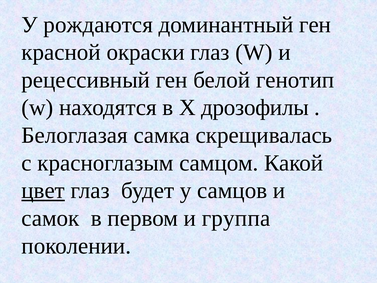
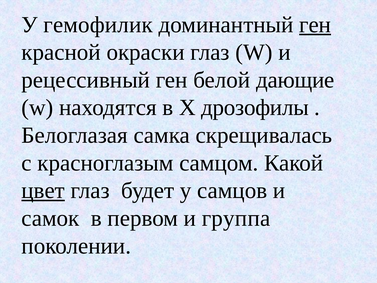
рождаются: рождаются -> гемофилик
ген at (315, 25) underline: none -> present
генотип: генотип -> дающие
